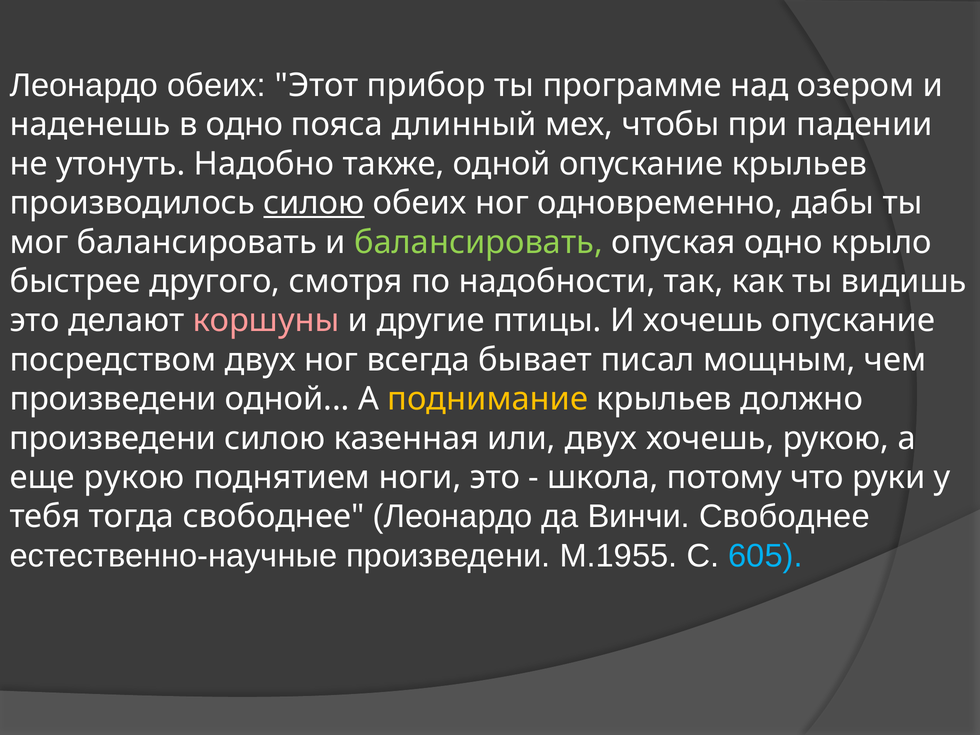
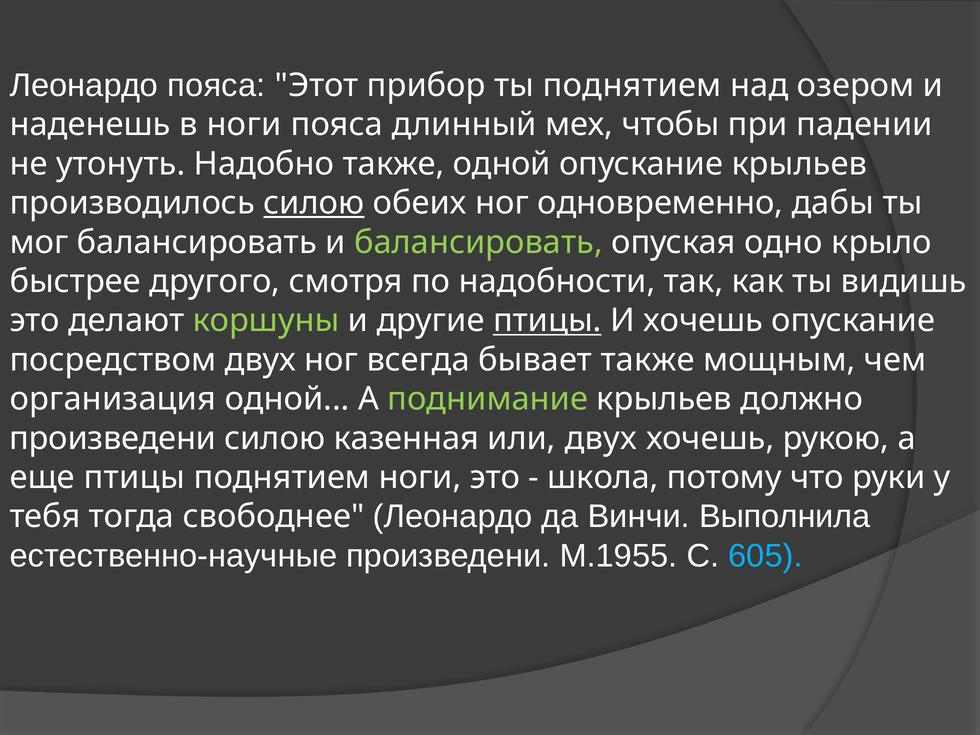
Леонардо обеих: обеих -> пояса
ты программе: программе -> поднятием
в одно: одно -> ноги
коршуны colour: pink -> light green
птицы at (547, 321) underline: none -> present
бывает писал: писал -> также
произведени at (113, 399): произведени -> организация
поднимание colour: yellow -> light green
еще рукою: рукою -> птицы
Винчи Свободнее: Свободнее -> Выполнила
